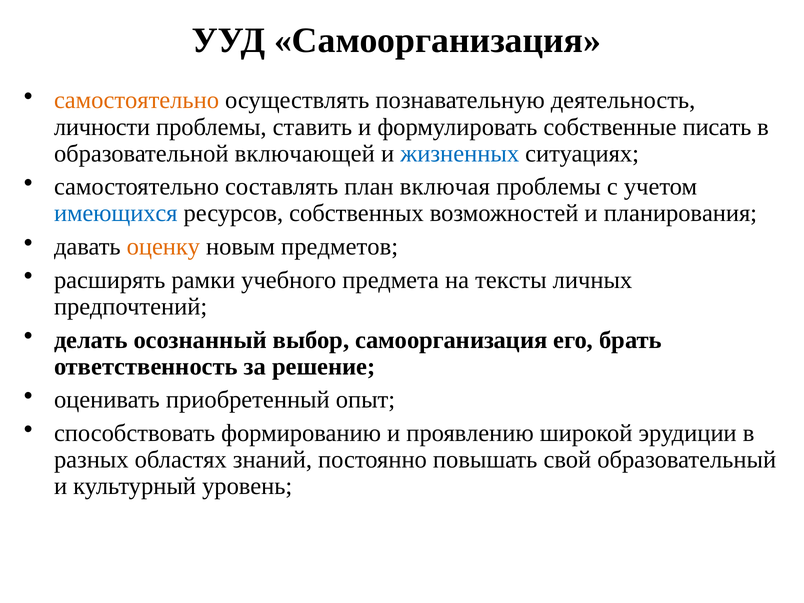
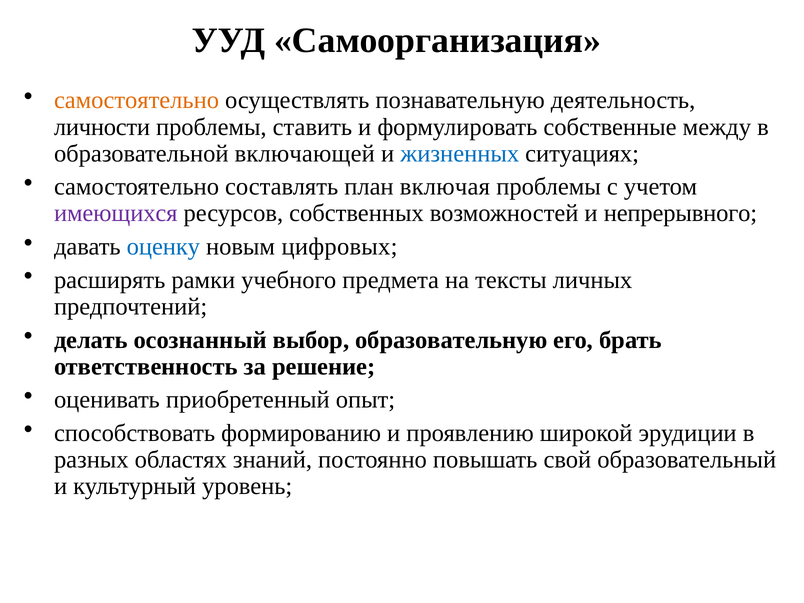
писать: писать -> между
имеющихся colour: blue -> purple
планирования: планирования -> непрерывного
оценку colour: orange -> blue
предметов: предметов -> цифровых
выбор самоорганизация: самоорганизация -> образовательную
